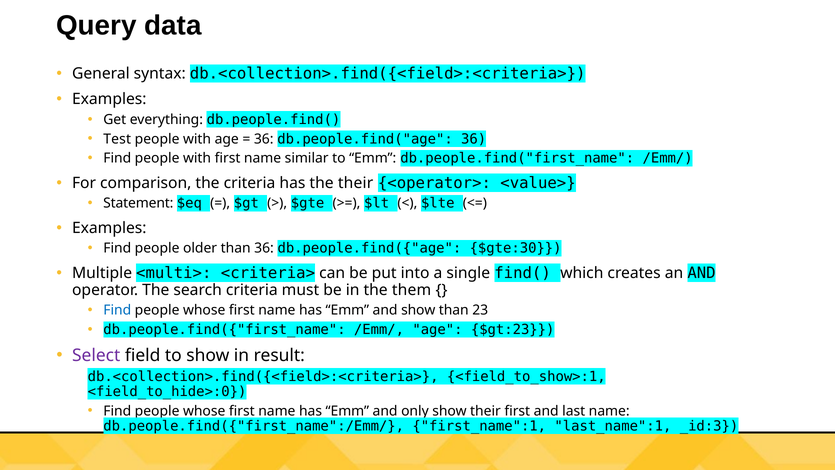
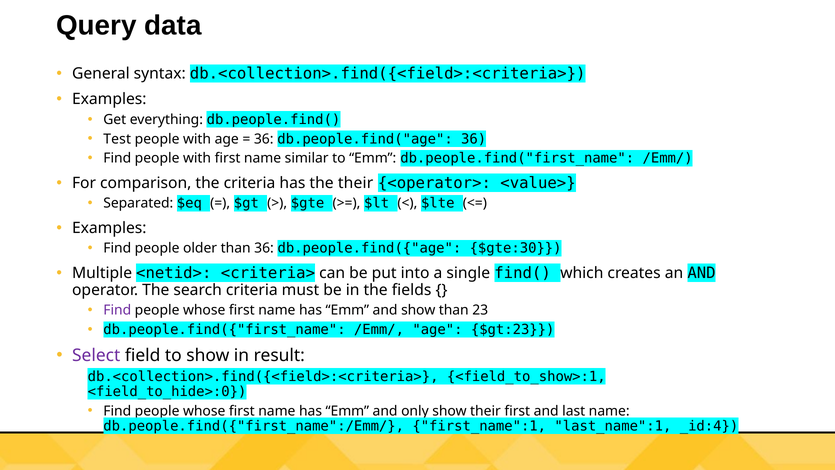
Statement: Statement -> Separated
<multi>: <multi> -> <netid>
them: them -> fields
Find at (117, 310) colour: blue -> purple
_id:3: _id:3 -> _id:4
